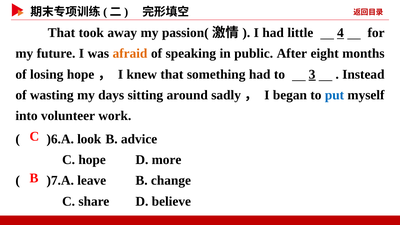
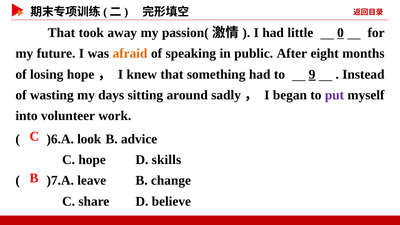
4: 4 -> 0
3: 3 -> 9
put colour: blue -> purple
more: more -> skills
